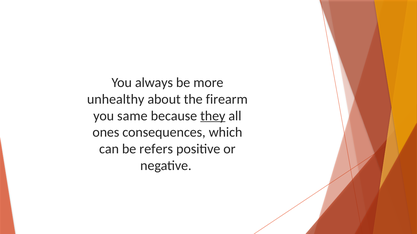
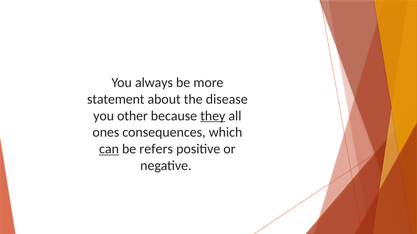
unhealthy: unhealthy -> statement
firearm: firearm -> disease
same: same -> other
can underline: none -> present
